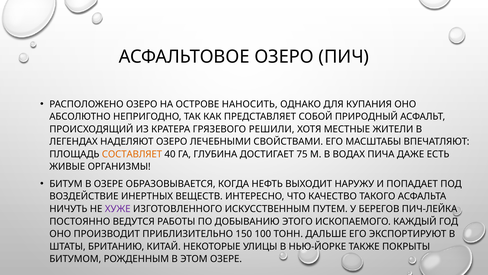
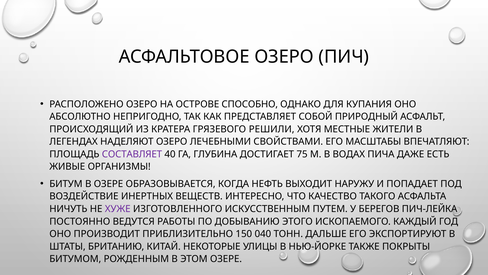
НАНОСИТЬ: НАНОСИТЬ -> СПОСОБНО
СОСТАВЛЯЕТ colour: orange -> purple
100: 100 -> 040
